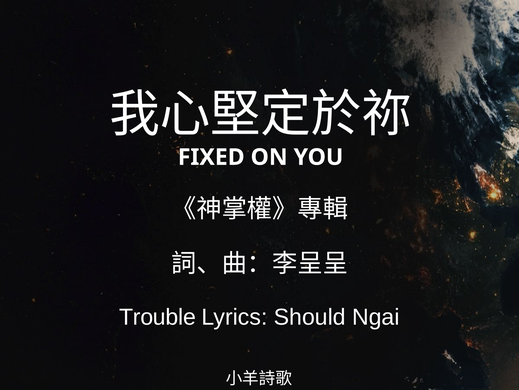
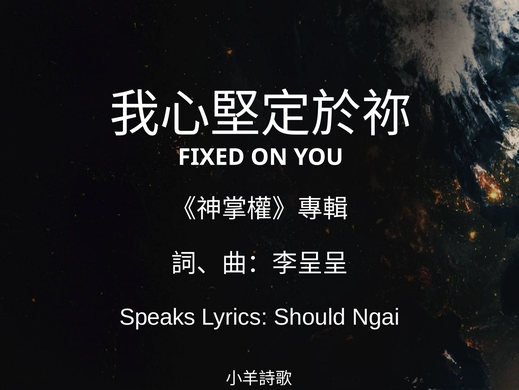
Trouble: Trouble -> Speaks
